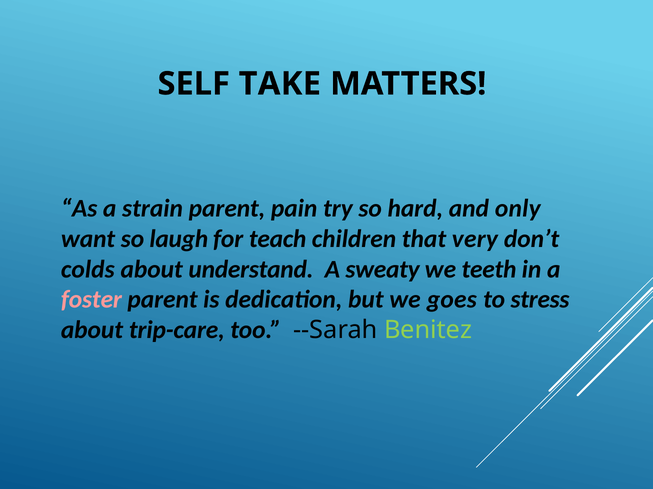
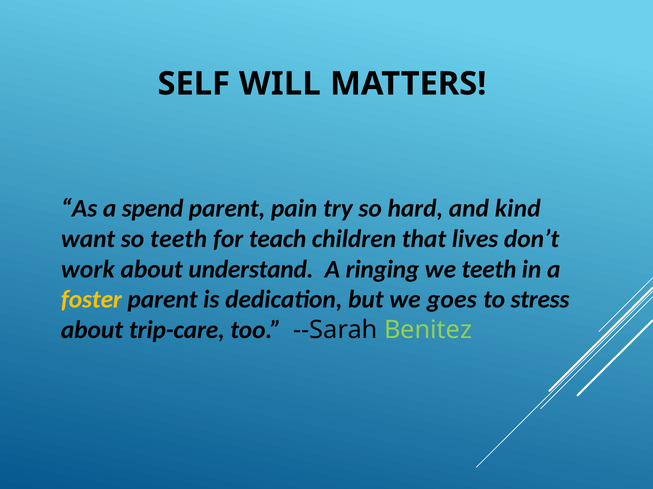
TAKE: TAKE -> WILL
strain: strain -> spend
only: only -> kind
so laugh: laugh -> teeth
very: very -> lives
colds: colds -> work
sweaty: sweaty -> ringing
foster colour: pink -> yellow
